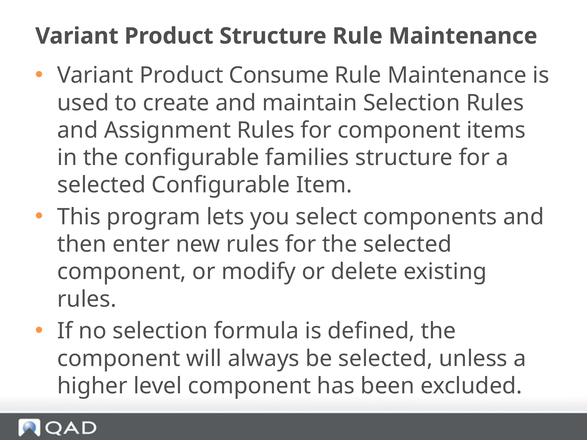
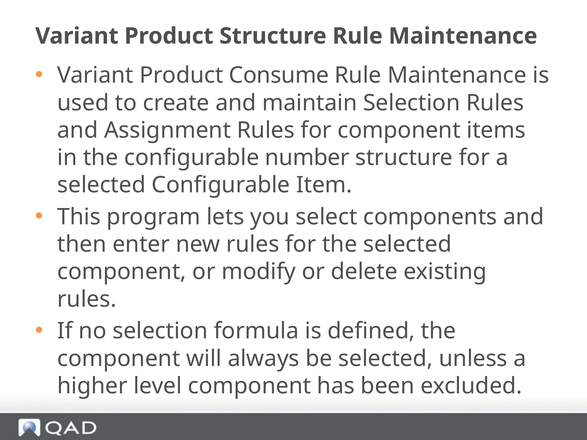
families: families -> number
